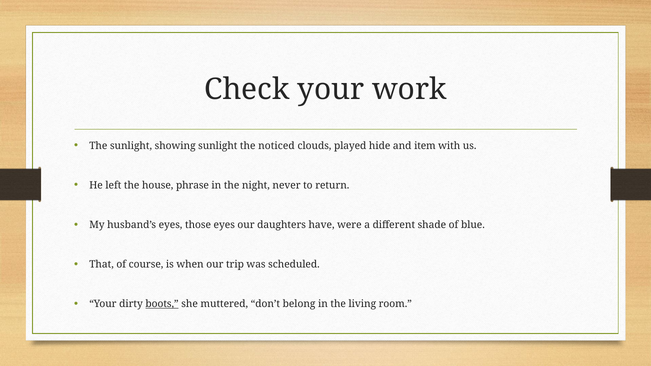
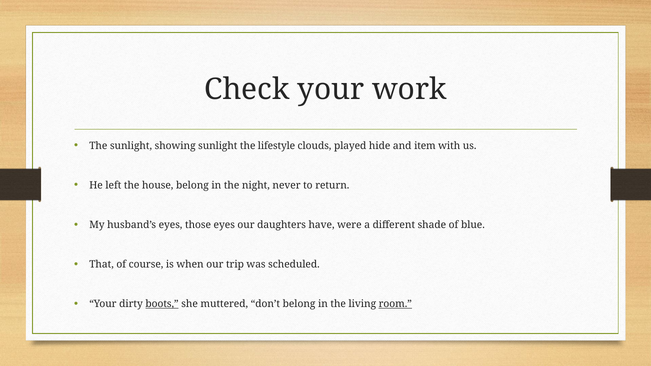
noticed: noticed -> lifestyle
house phrase: phrase -> belong
room underline: none -> present
